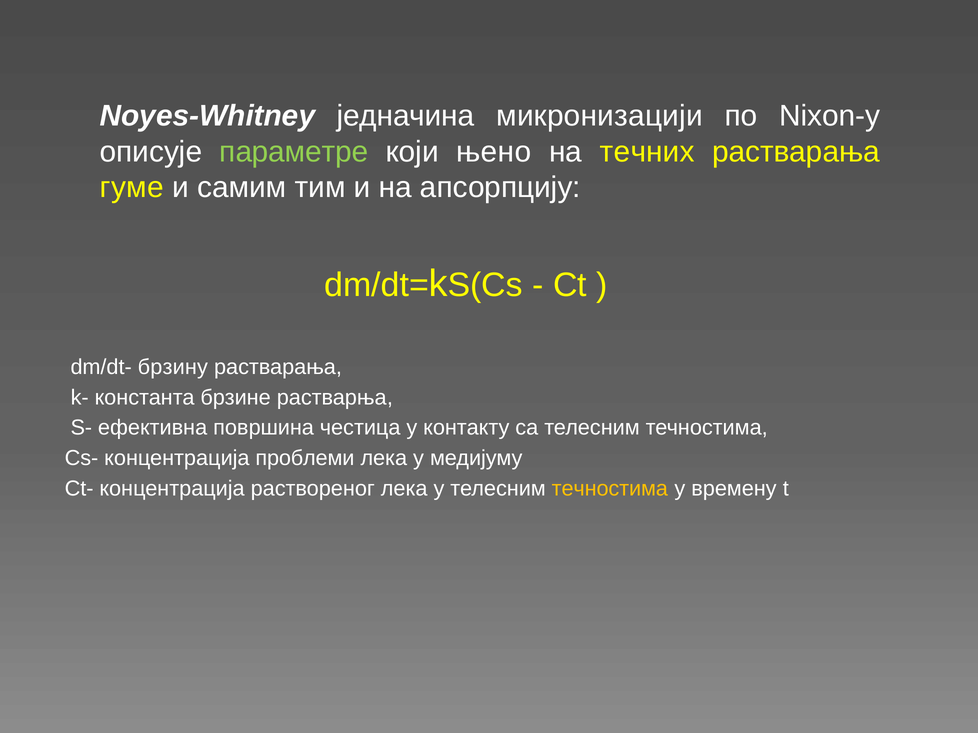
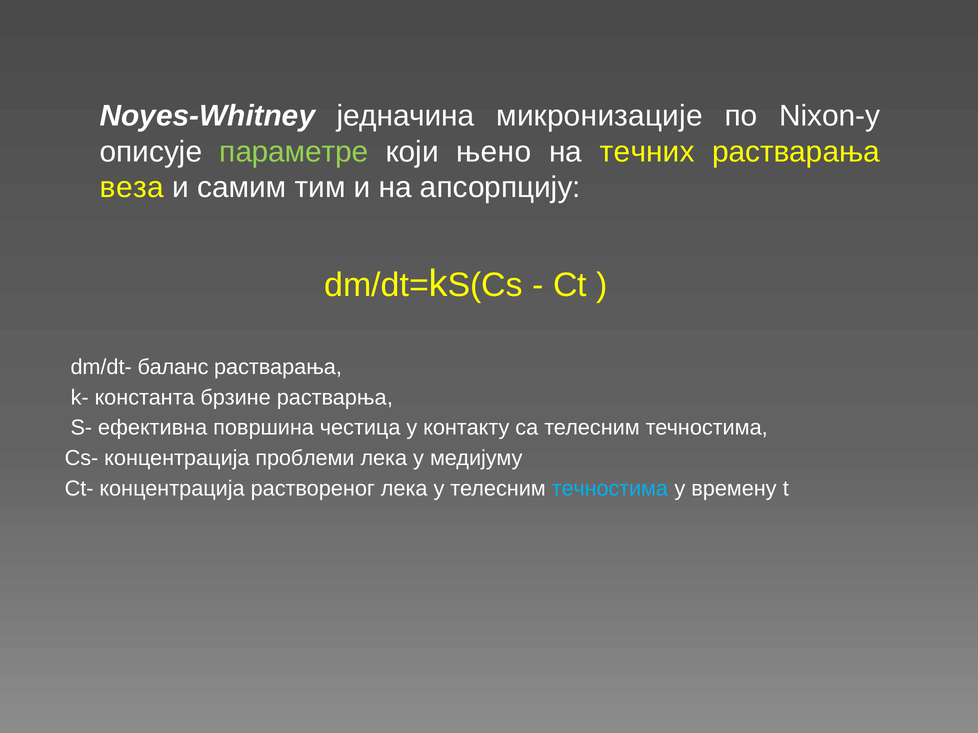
микронизацији: микронизацији -> микронизације
гуме: гуме -> веза
брзину: брзину -> баланс
течностима at (610, 489) colour: yellow -> light blue
